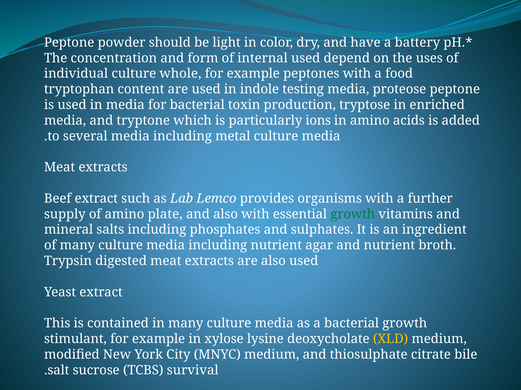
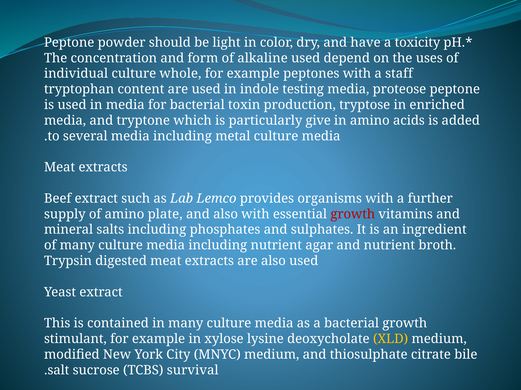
battery: battery -> toxicity
internal: internal -> alkaline
food: food -> staff
ions: ions -> give
growth at (353, 214) colour: green -> red
